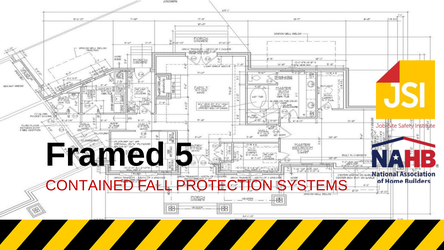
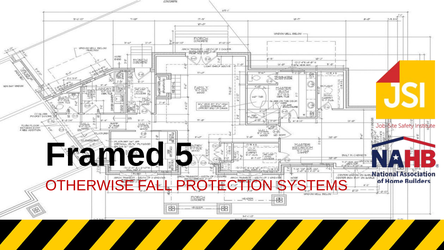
CONTAINED: CONTAINED -> OTHERWISE
